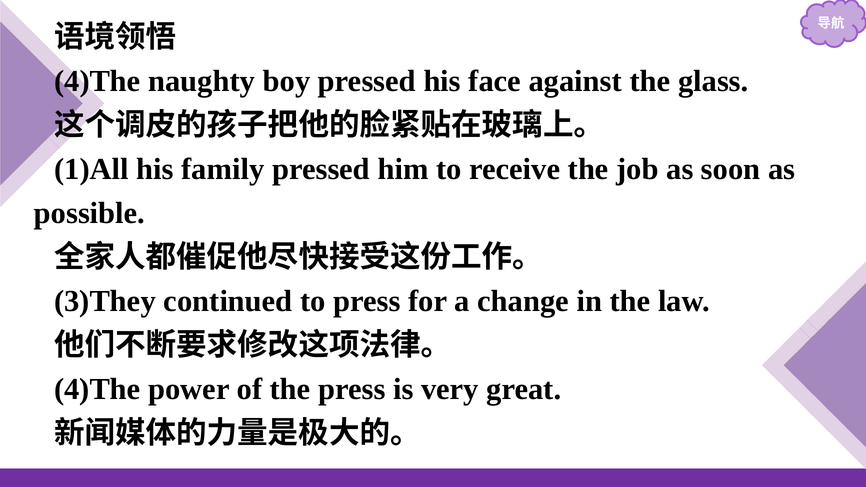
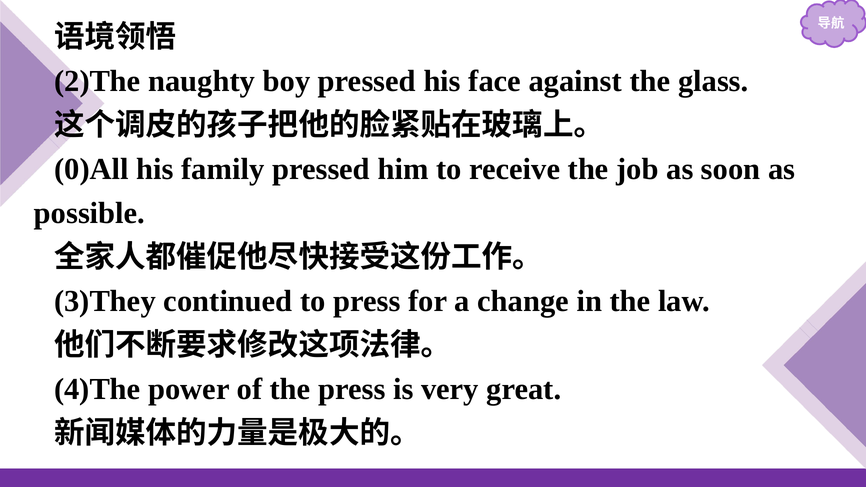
4)The at (97, 81): 4)The -> 2)The
1)All: 1)All -> 0)All
